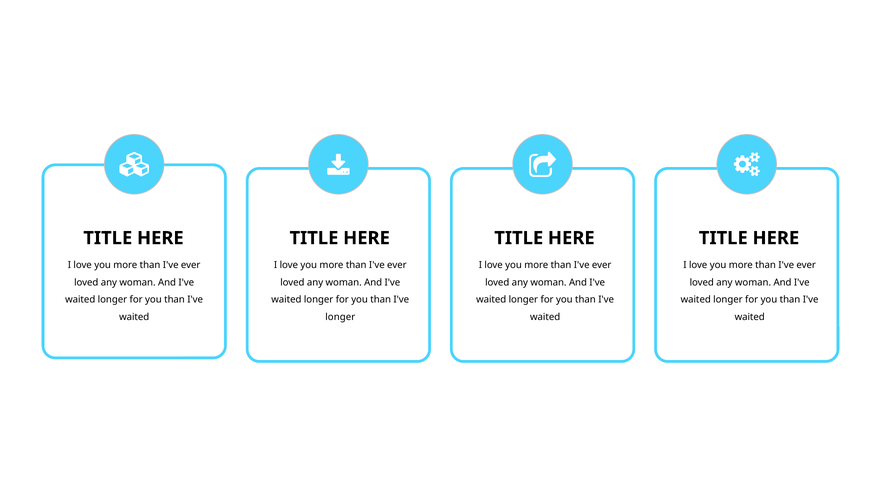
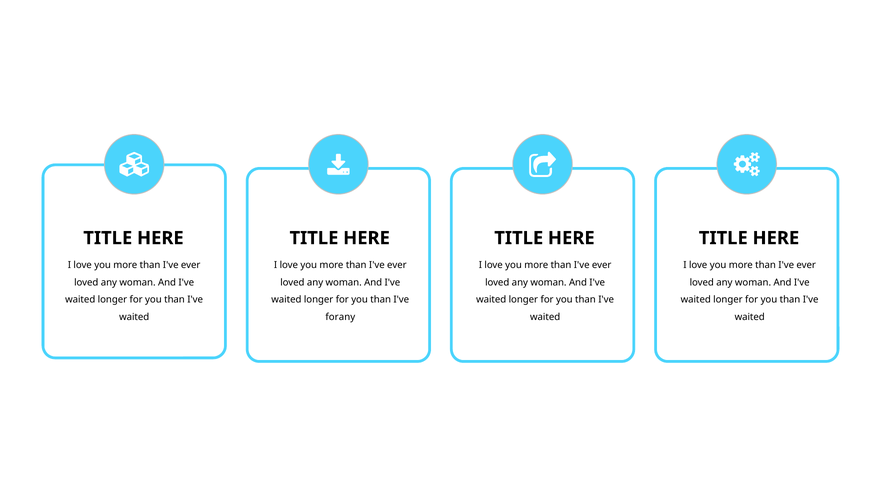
longer at (340, 317): longer -> forany
